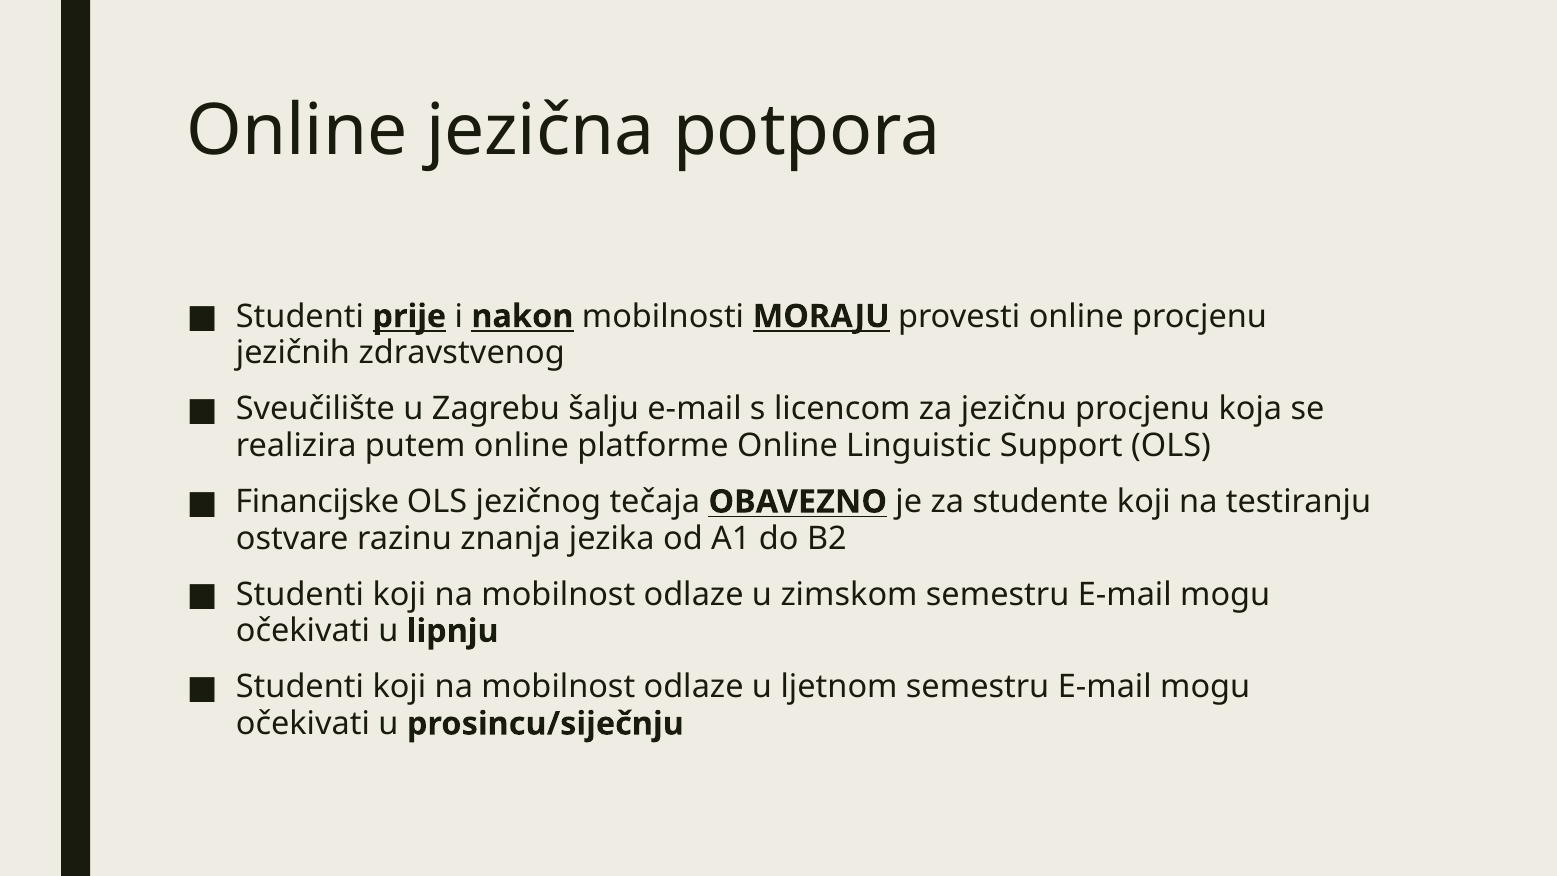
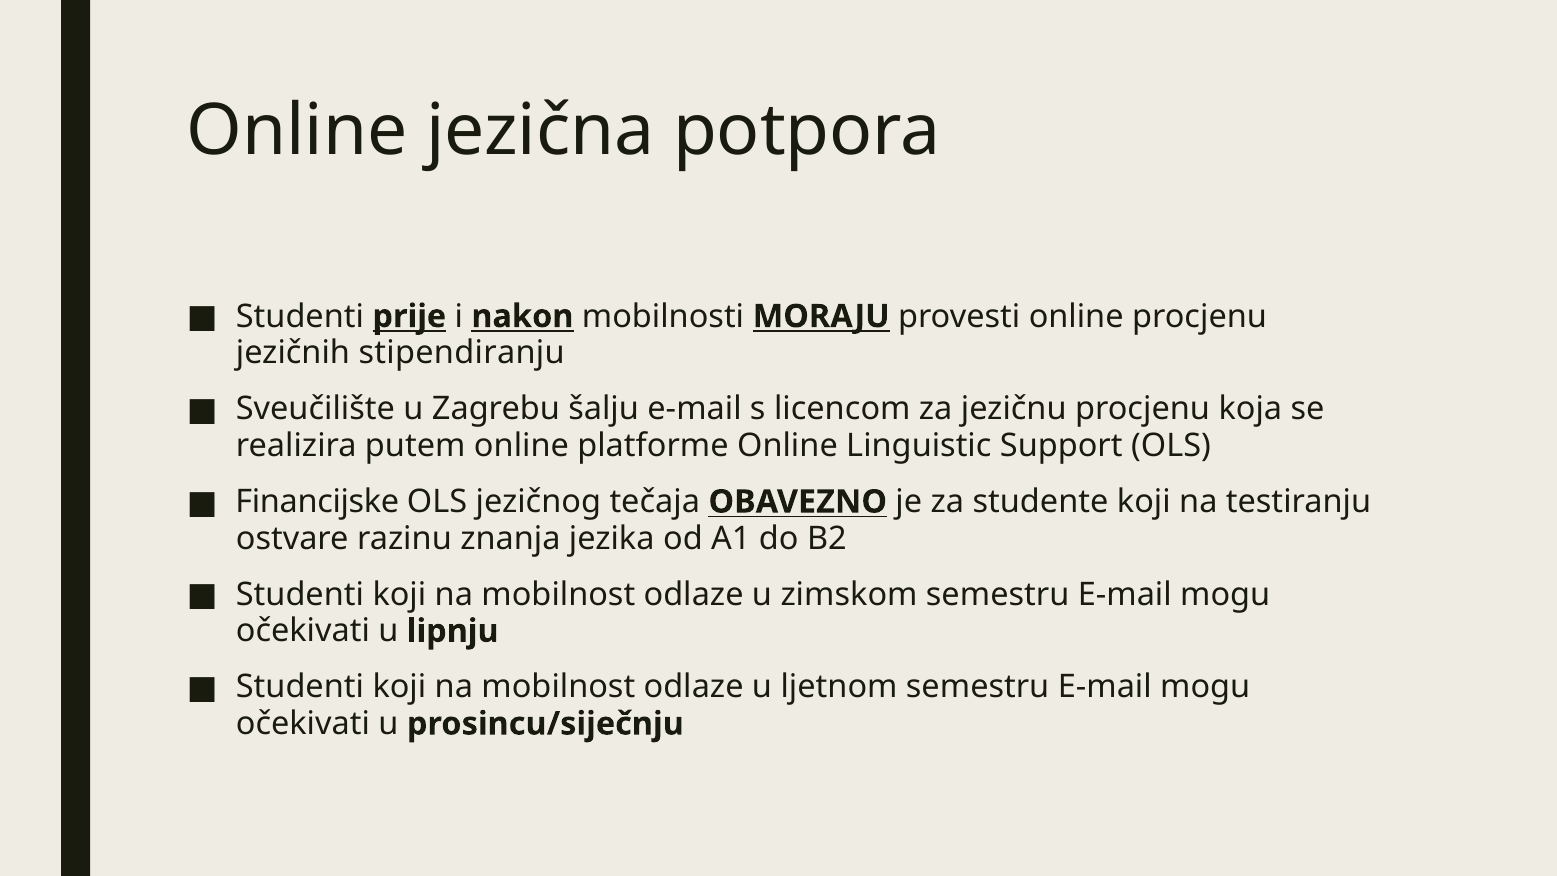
zdravstvenog: zdravstvenog -> stipendiranju
